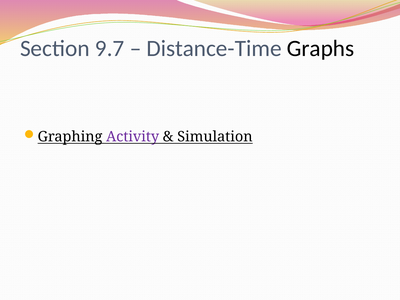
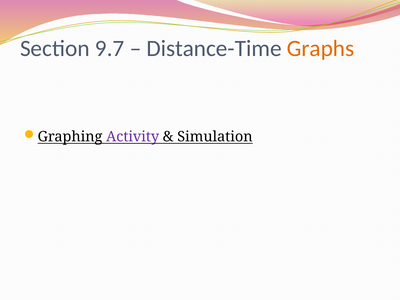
Graphs colour: black -> orange
